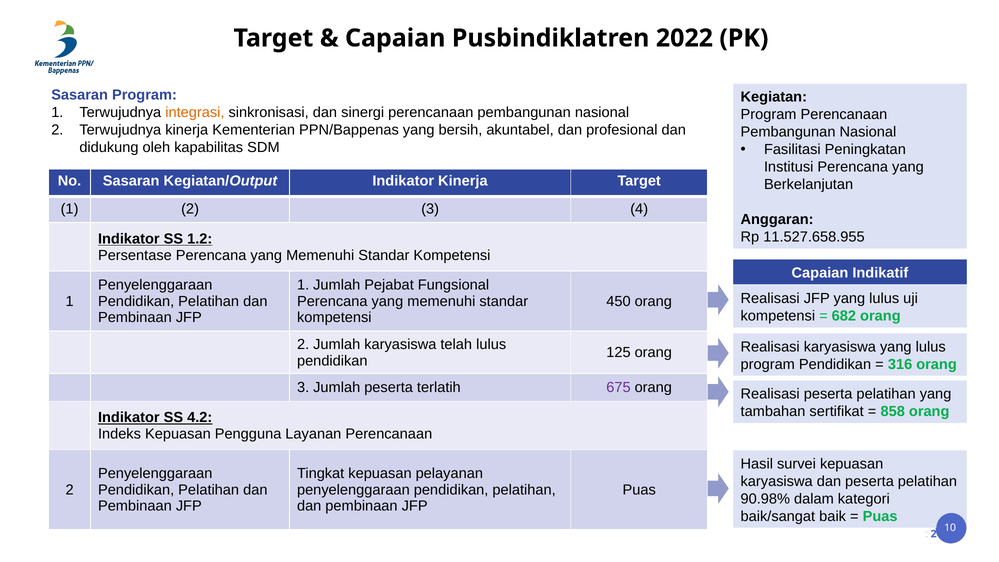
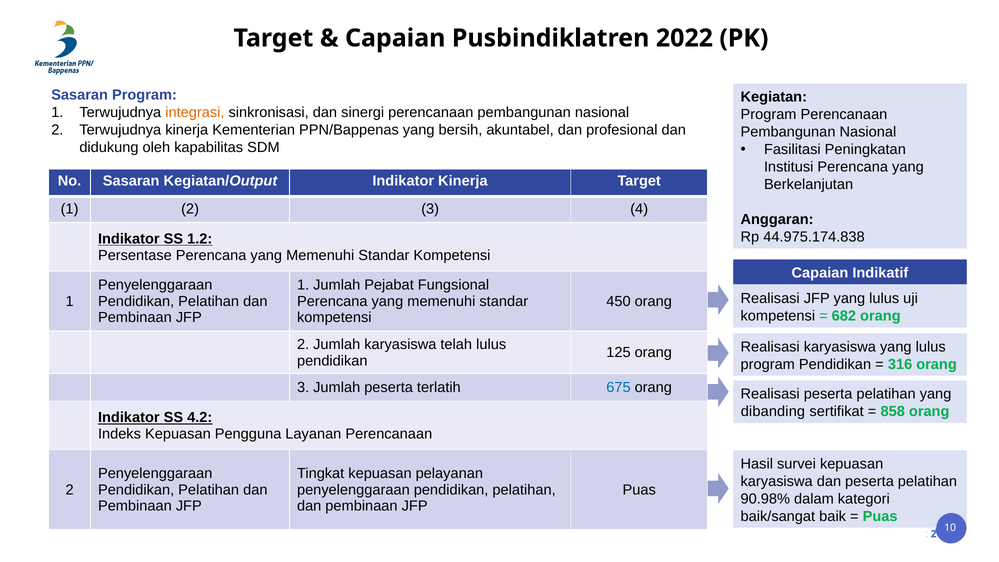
11.527.658.955: 11.527.658.955 -> 44.975.174.838
675 colour: purple -> blue
tambahan: tambahan -> dibanding
